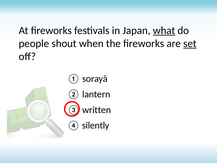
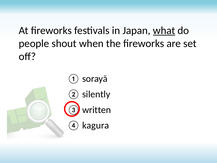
set underline: present -> none
lantern: lantern -> silently
silently: silently -> kagura
